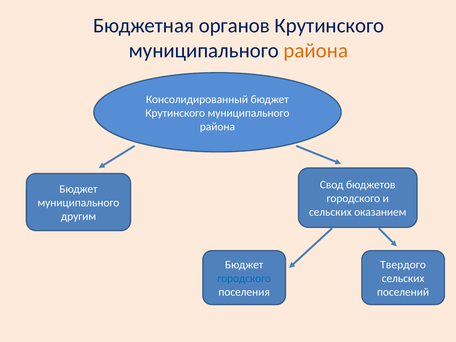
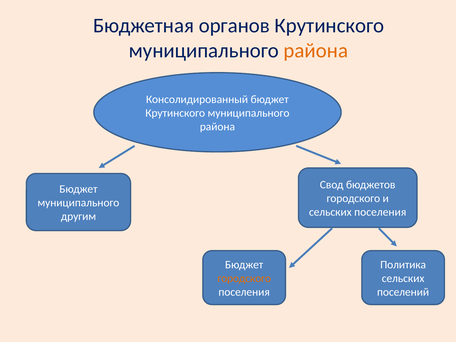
сельских оказанием: оказанием -> поселения
Твердого: Твердого -> Политика
городского at (244, 278) colour: blue -> orange
